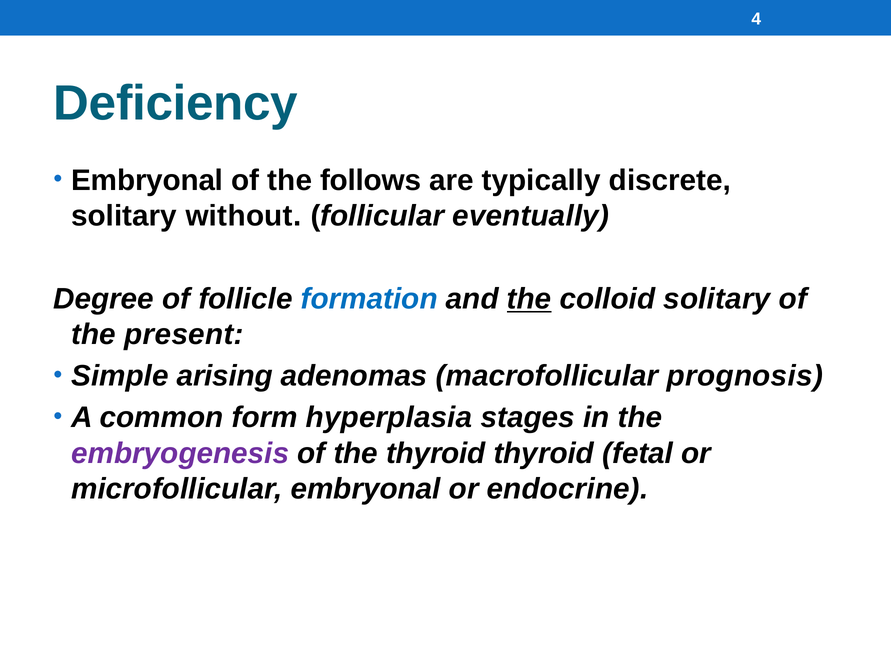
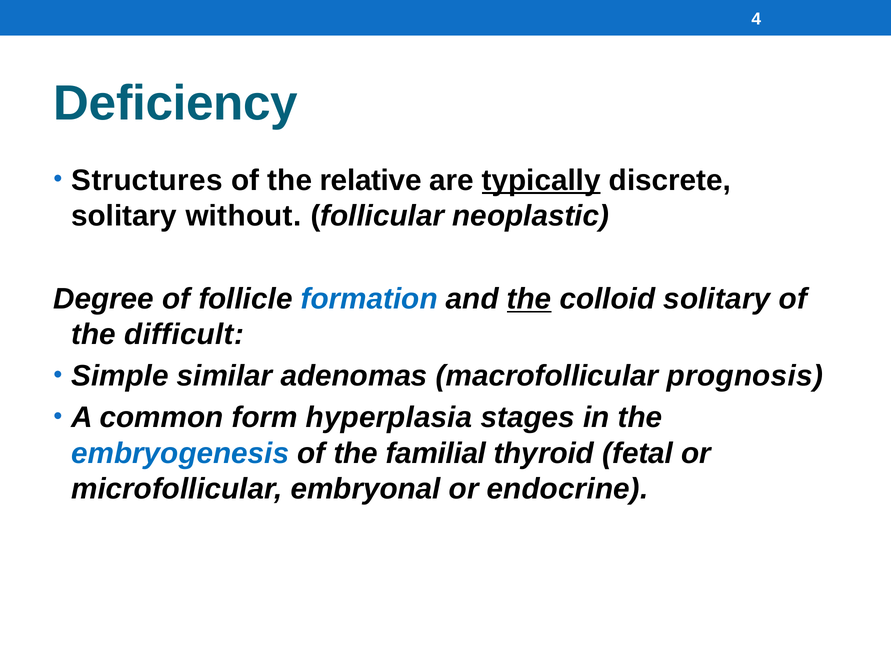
Embryonal at (147, 180): Embryonal -> Structures
follows: follows -> relative
typically underline: none -> present
eventually: eventually -> neoplastic
present: present -> difficult
arising: arising -> similar
embryogenesis colour: purple -> blue
the thyroid: thyroid -> familial
